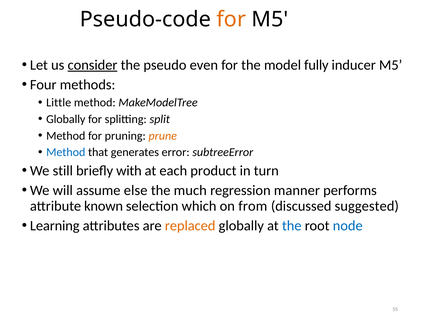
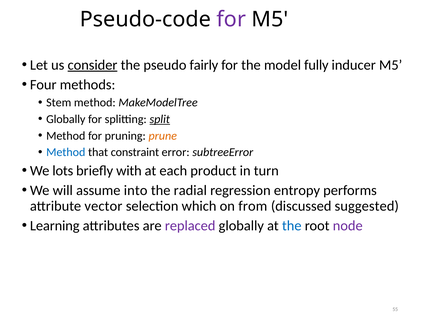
for at (231, 19) colour: orange -> purple
even: even -> fairly
Little: Little -> Stem
split underline: none -> present
generates: generates -> constraint
still: still -> lots
else: else -> into
much: much -> radial
manner: manner -> entropy
known: known -> vector
replaced colour: orange -> purple
node colour: blue -> purple
